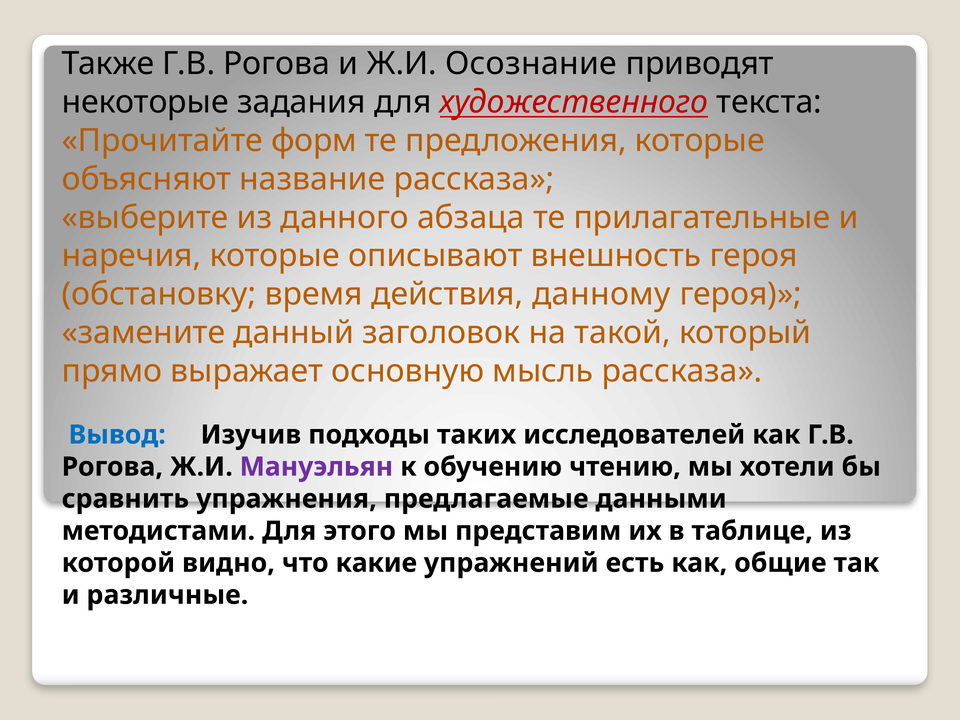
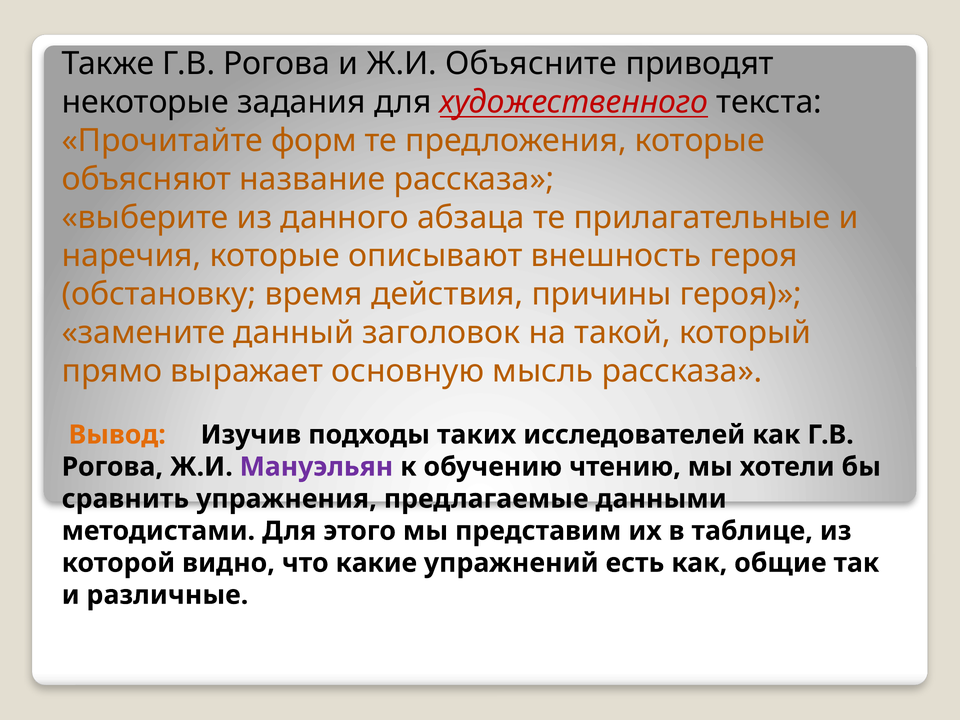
Осознание: Осознание -> Объясните
данному: данному -> причины
Вывод colour: blue -> orange
